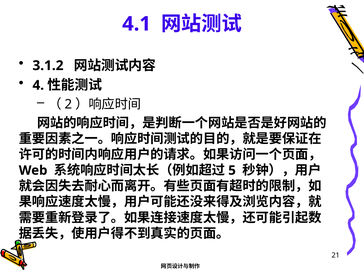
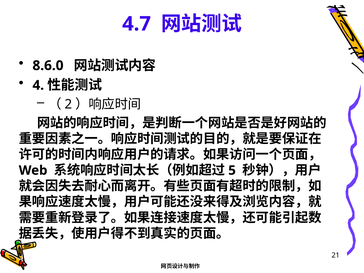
4.1: 4.1 -> 4.7
3.1.2: 3.1.2 -> 8.6.0
